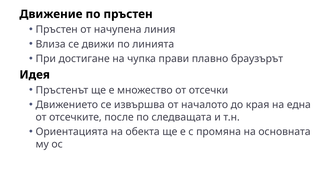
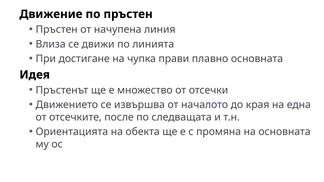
плавно браузърът: браузърът -> основната
